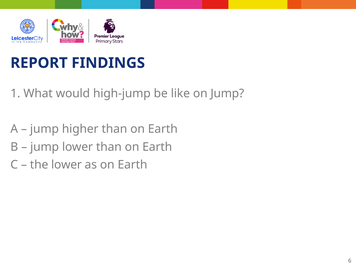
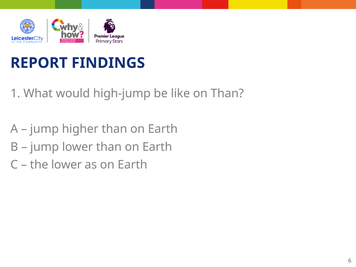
on Jump: Jump -> Than
